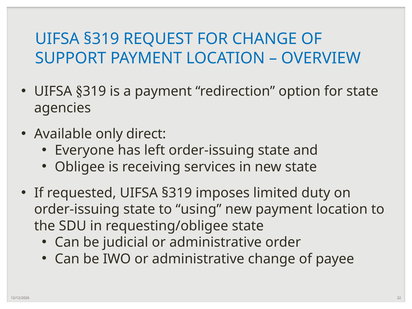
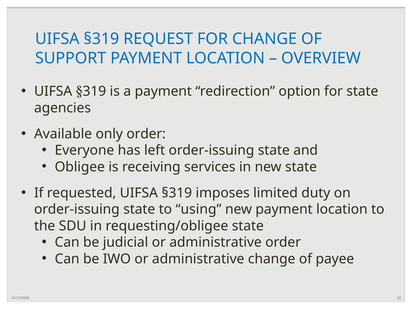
only direct: direct -> order
